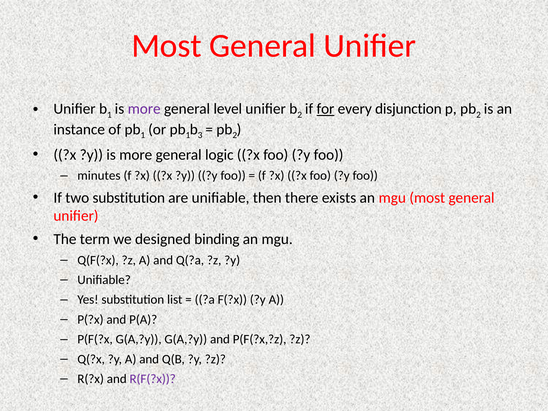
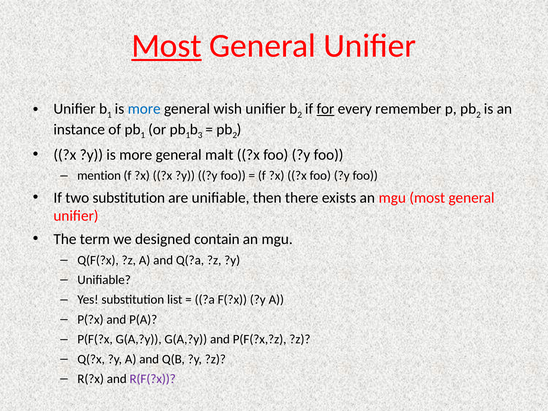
Most at (167, 46) underline: none -> present
more at (144, 109) colour: purple -> blue
level: level -> wish
disjunction: disjunction -> remember
logic: logic -> malt
minutes: minutes -> mention
binding: binding -> contain
